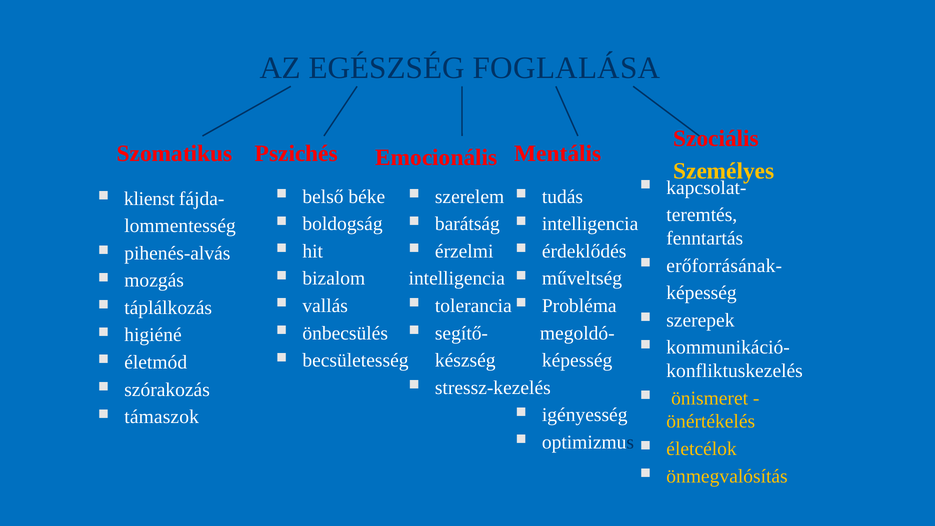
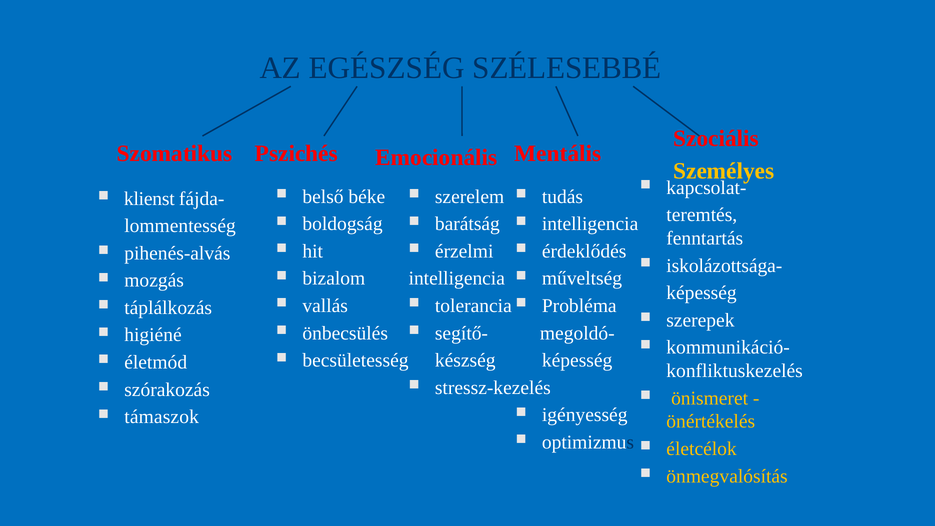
FOGLALÁSA: FOGLALÁSA -> SZÉLESEBBÉ
erőforrásának-: erőforrásának- -> iskolázottsága-
